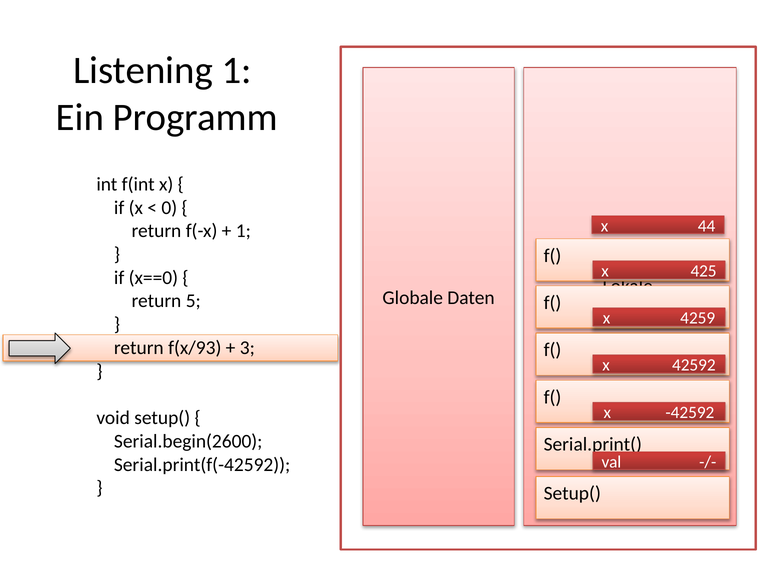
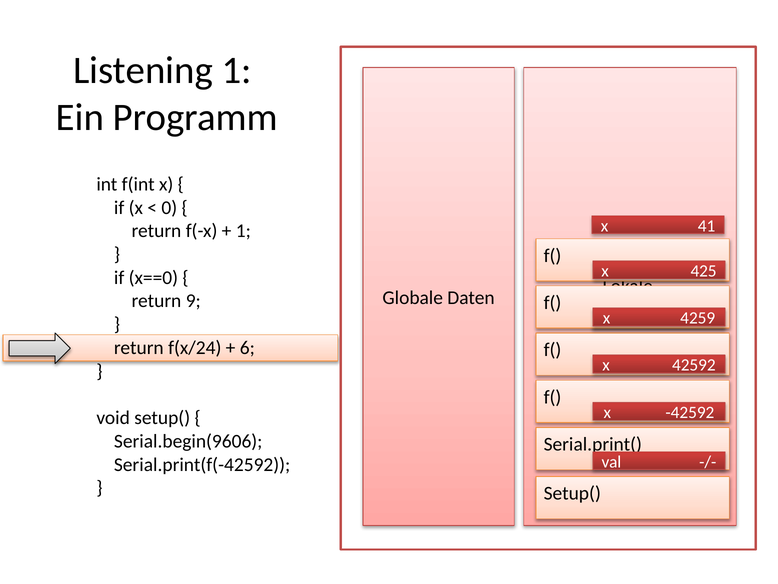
44: 44 -> 41
5: 5 -> 9
f(x/93: f(x/93 -> f(x/24
3: 3 -> 6
Serial.begin(2600: Serial.begin(2600 -> Serial.begin(9606
